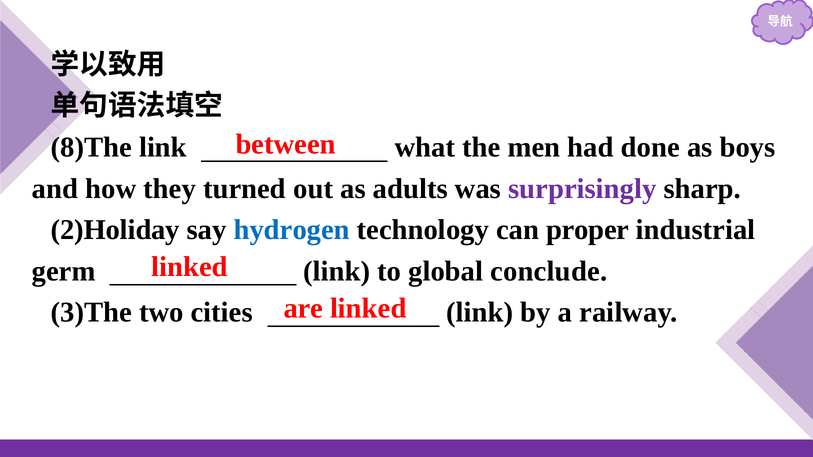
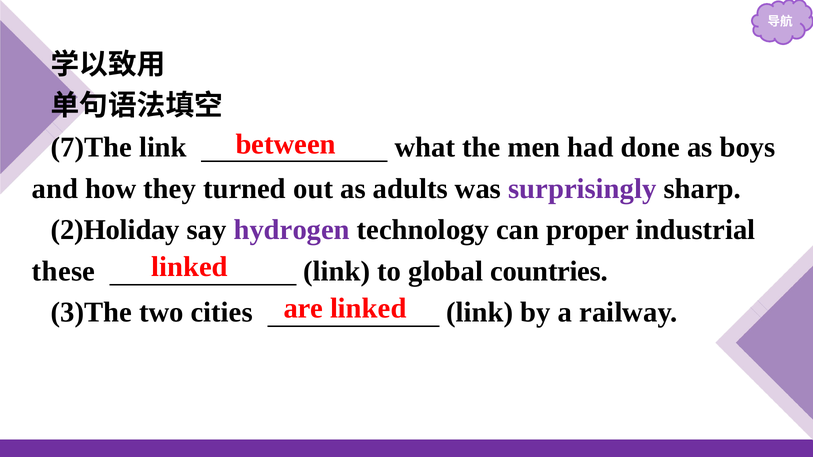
8)The: 8)The -> 7)The
hydrogen colour: blue -> purple
germ: germ -> these
conclude: conclude -> countries
